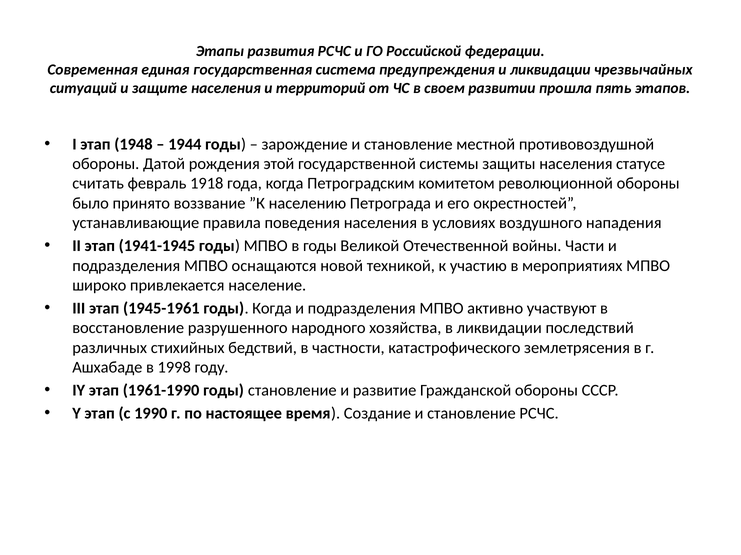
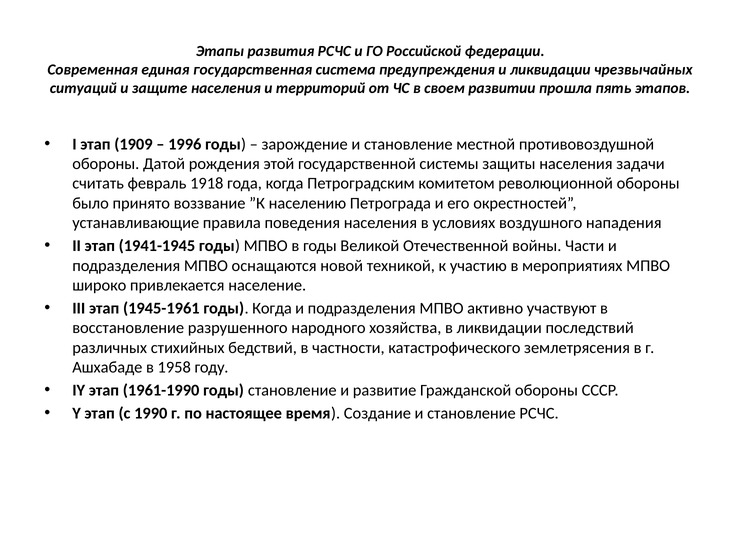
1948: 1948 -> 1909
1944: 1944 -> 1996
статусе: статусе -> задачи
1998: 1998 -> 1958
